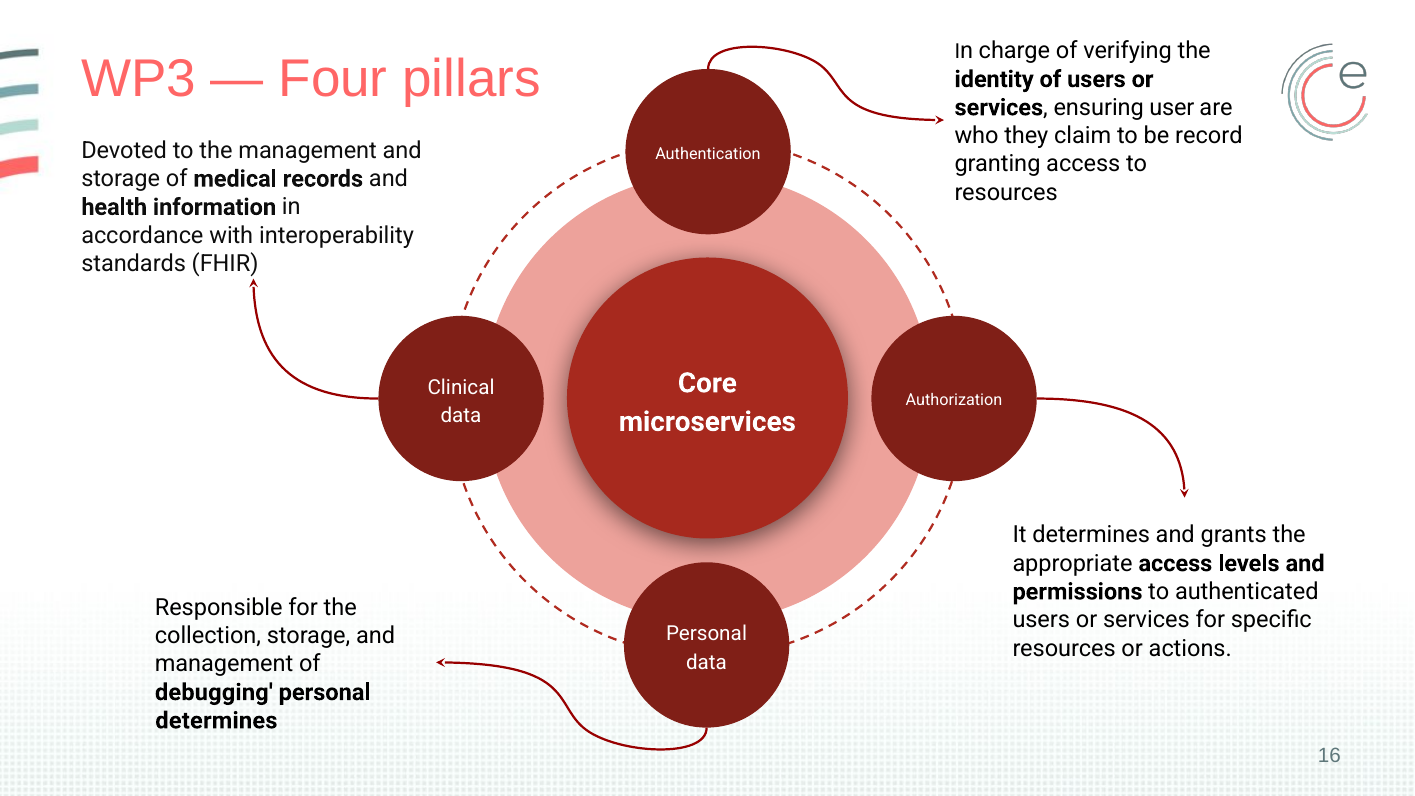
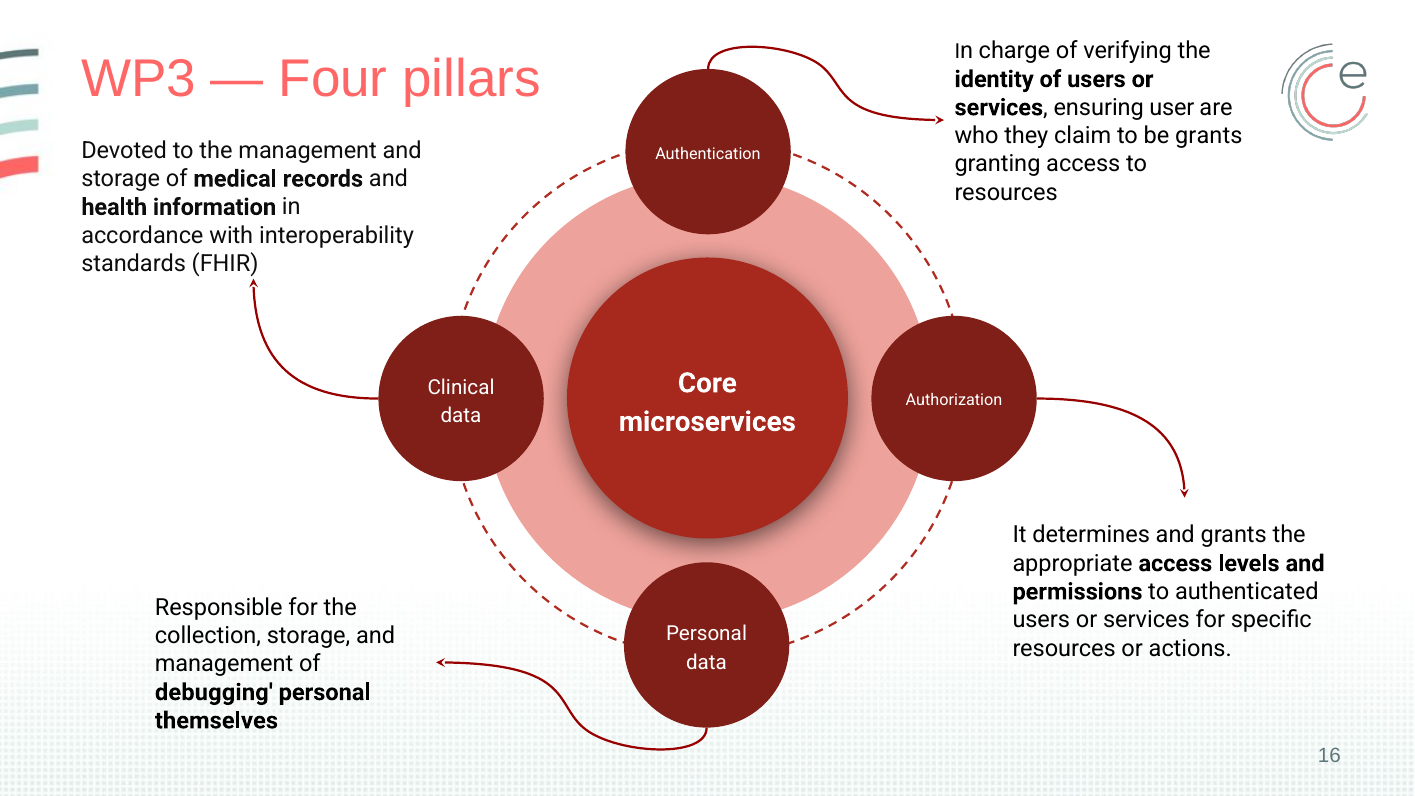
be record: record -> grants
determines at (216, 721): determines -> themselves
